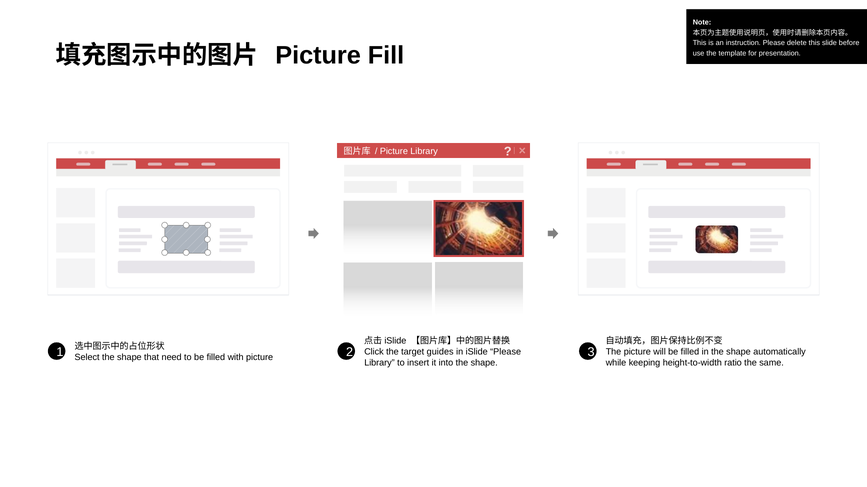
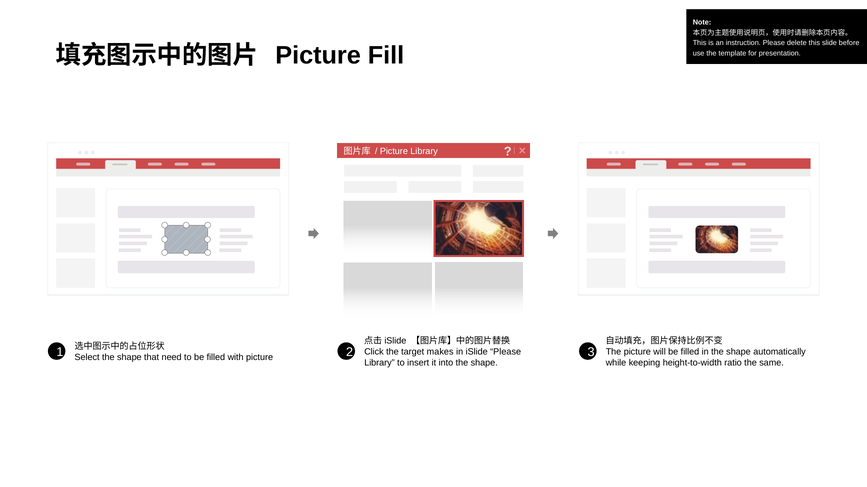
guides: guides -> makes
